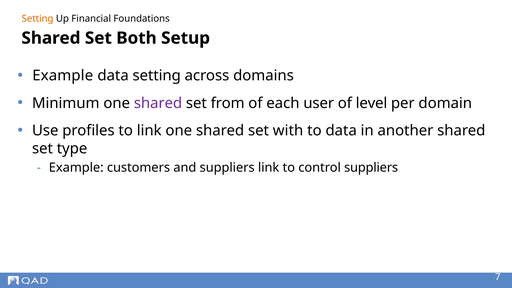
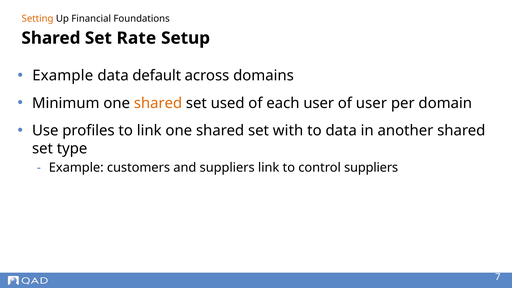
Both: Both -> Rate
data setting: setting -> default
shared at (158, 103) colour: purple -> orange
from: from -> used
of level: level -> user
